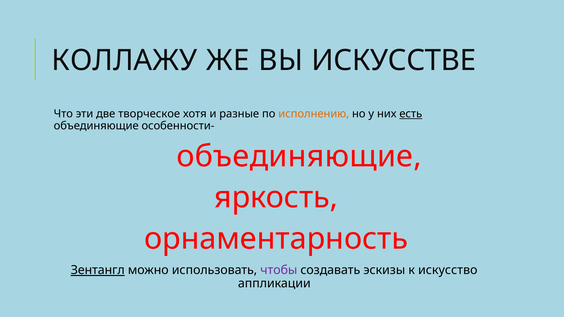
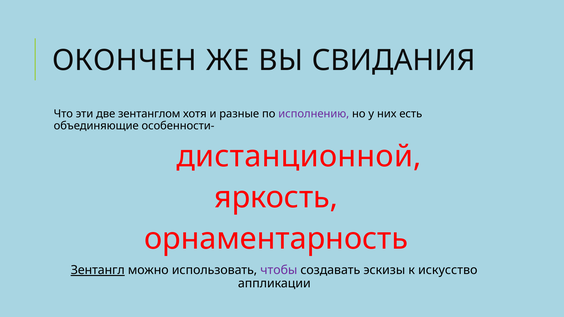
КОЛЛАЖУ: КОЛЛАЖУ -> ОКОНЧЕН
ИСКУССТВЕ: ИСКУССТВЕ -> СВИДАНИЯ
творческое: творческое -> зентанглом
исполнению colour: orange -> purple
есть underline: present -> none
объединяющие at (299, 157): объединяющие -> дистанционной
